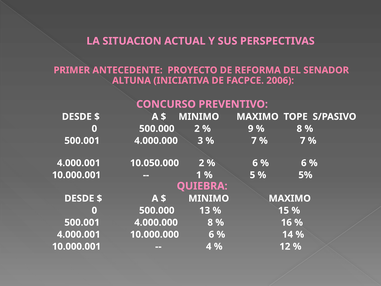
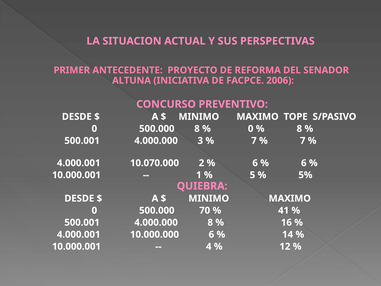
500.000 2: 2 -> 8
9 at (251, 129): 9 -> 0
10.050.000: 10.050.000 -> 10.070.000
13: 13 -> 70
15: 15 -> 41
